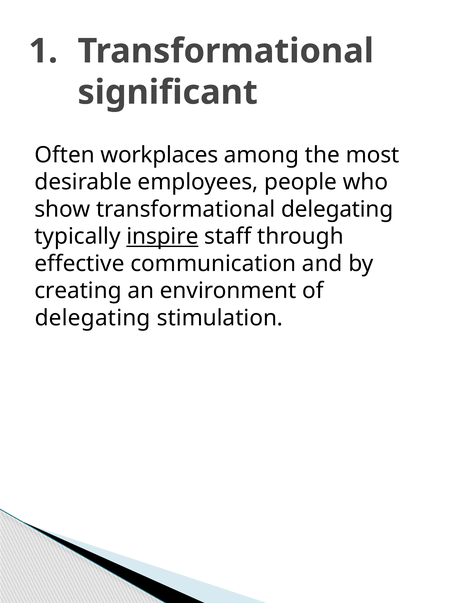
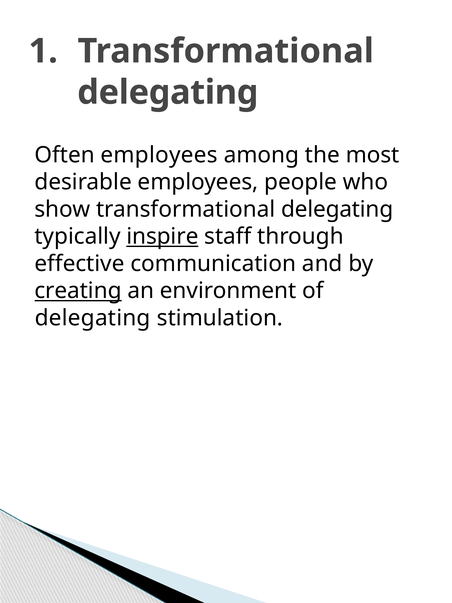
significant at (168, 92): significant -> delegating
Often workplaces: workplaces -> employees
creating underline: none -> present
